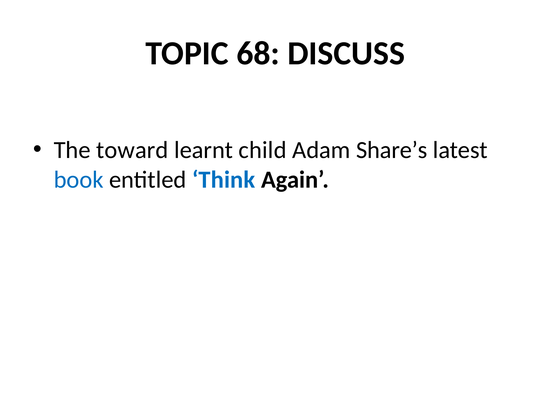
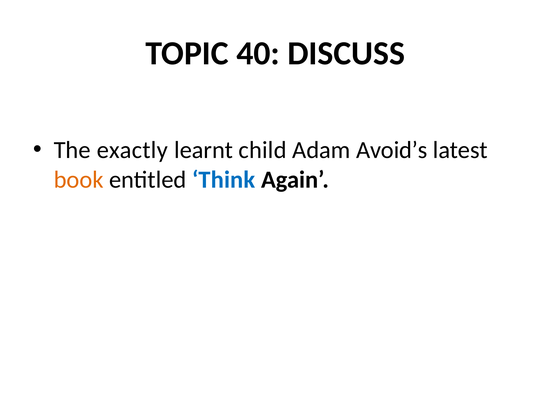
68: 68 -> 40
toward: toward -> exactly
Share’s: Share’s -> Avoid’s
book colour: blue -> orange
